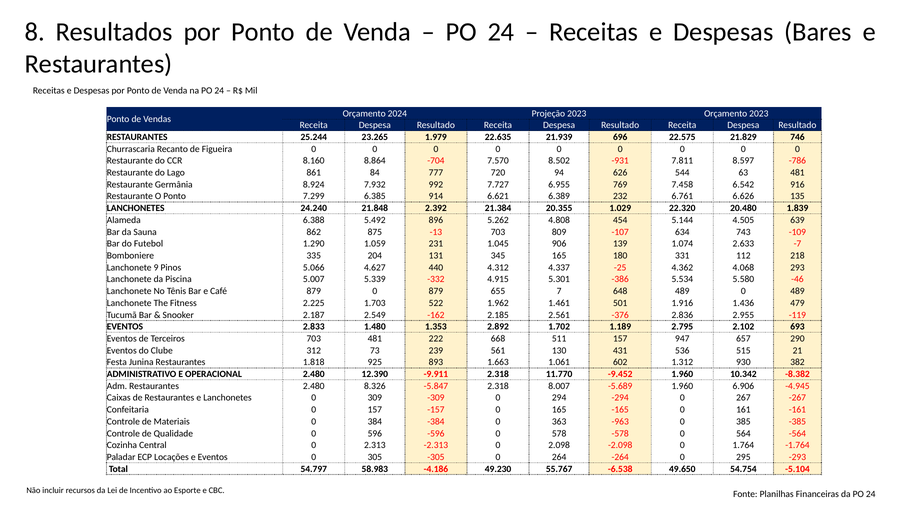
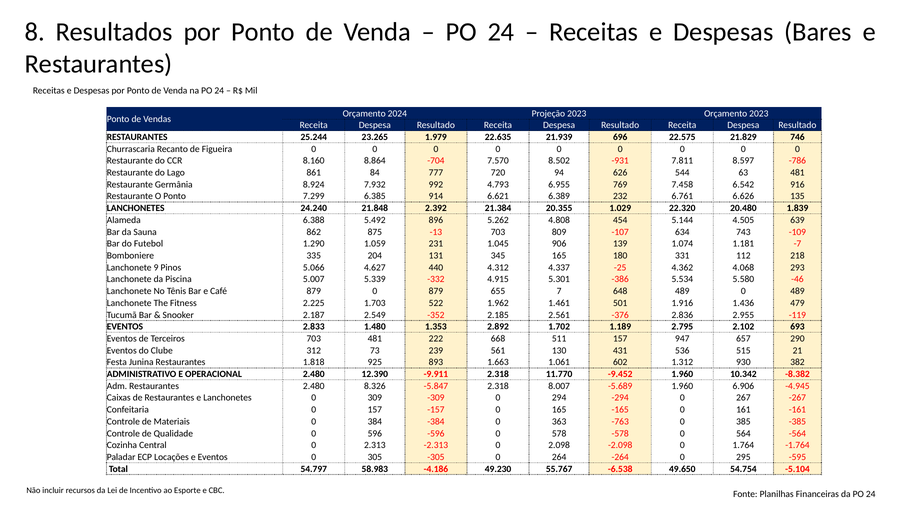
7.727: 7.727 -> 4.793
2.633: 2.633 -> 1.181
-162: -162 -> -352
-963: -963 -> -763
-293: -293 -> -595
